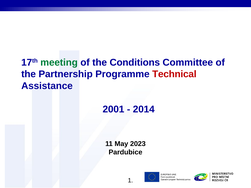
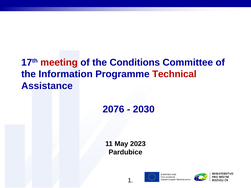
meeting colour: green -> red
Partnership: Partnership -> Information
2001: 2001 -> 2076
2014: 2014 -> 2030
